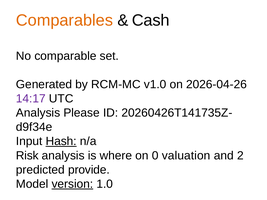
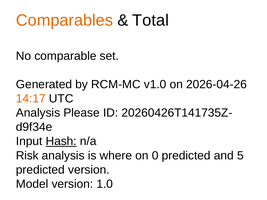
Cash: Cash -> Total
14:17 colour: purple -> orange
0 valuation: valuation -> predicted
2: 2 -> 5
predicted provide: provide -> version
version at (72, 184) underline: present -> none
